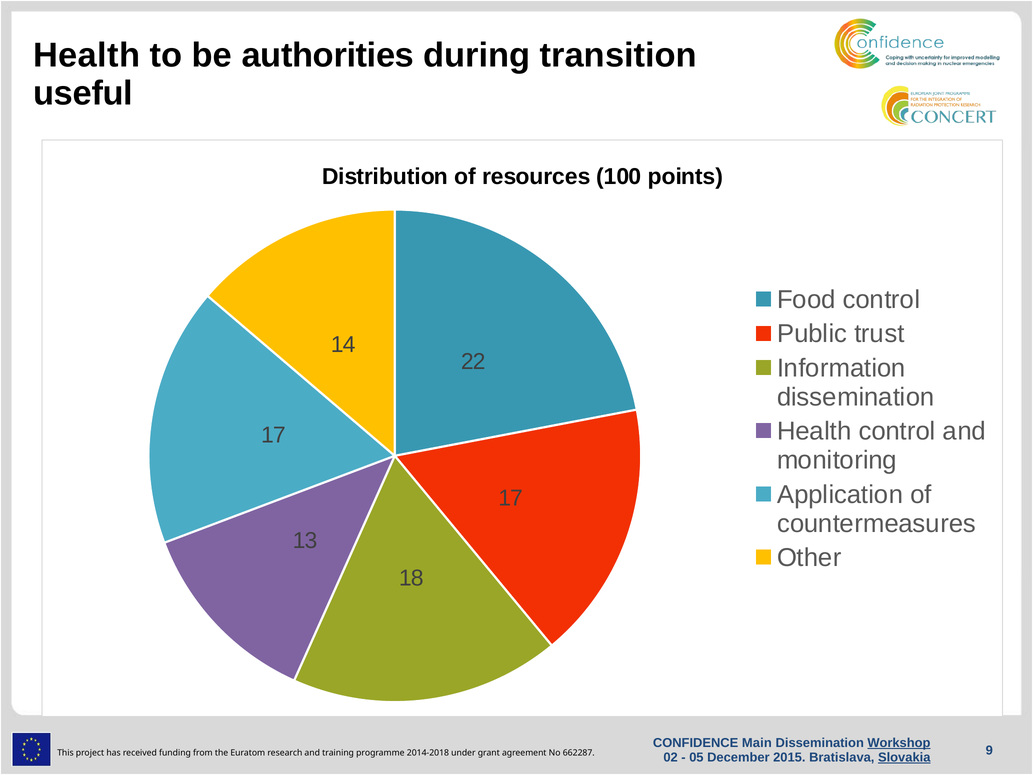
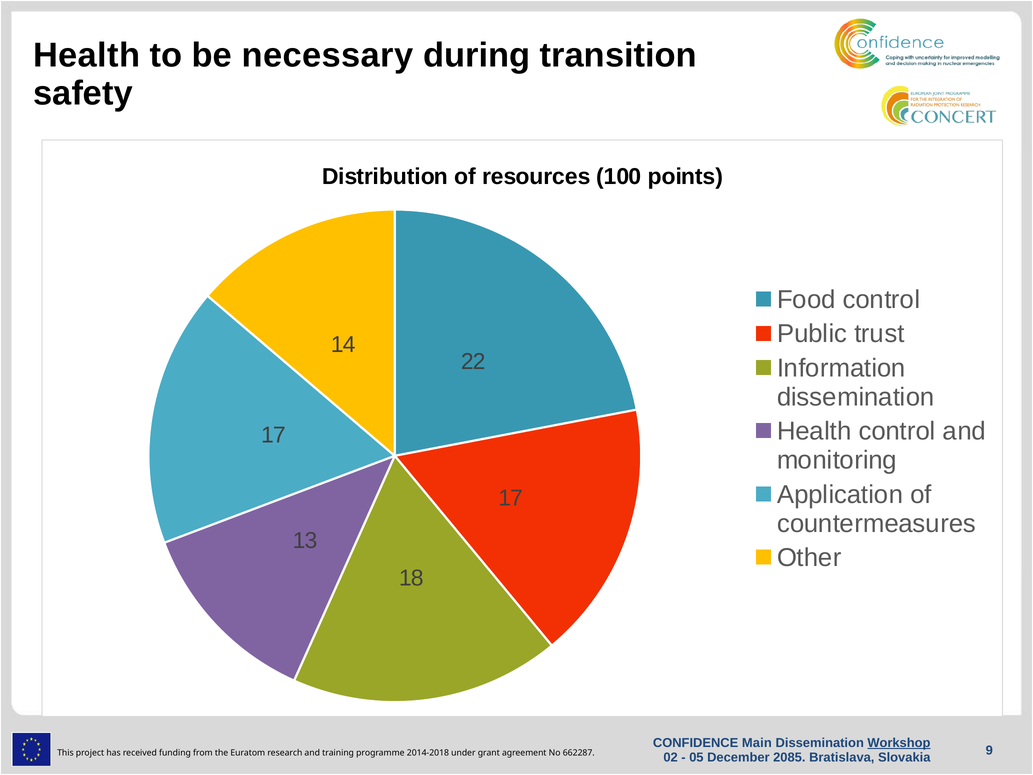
authorities: authorities -> necessary
useful: useful -> safety
2015: 2015 -> 2085
Slovakia underline: present -> none
